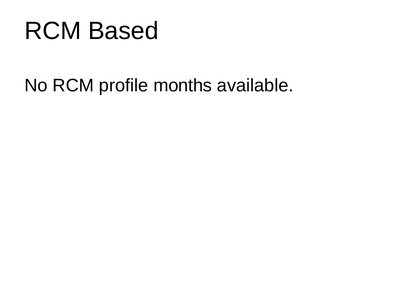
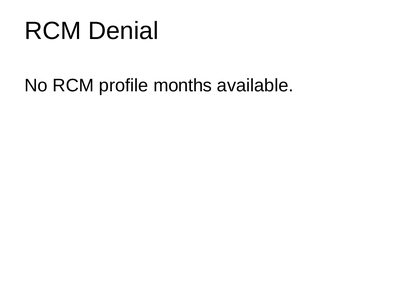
Based: Based -> Denial
